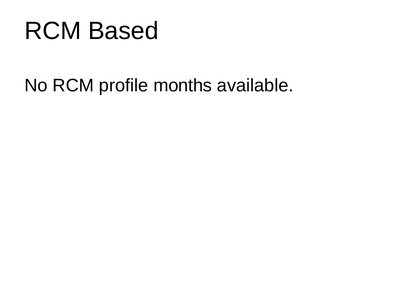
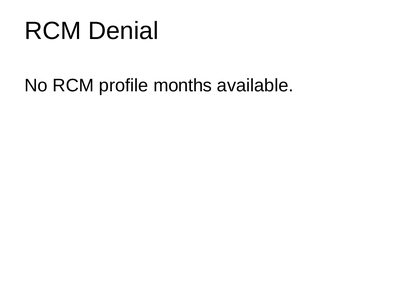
Based: Based -> Denial
